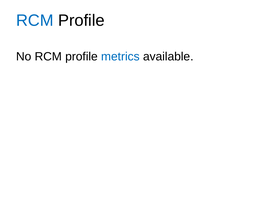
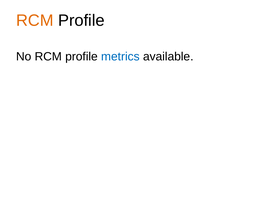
RCM at (35, 20) colour: blue -> orange
